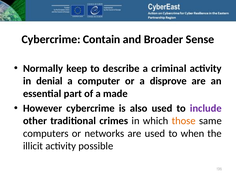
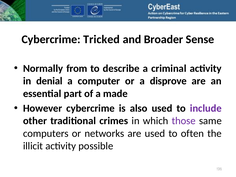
Contain: Contain -> Tricked
keep: keep -> from
those colour: orange -> purple
when: when -> often
